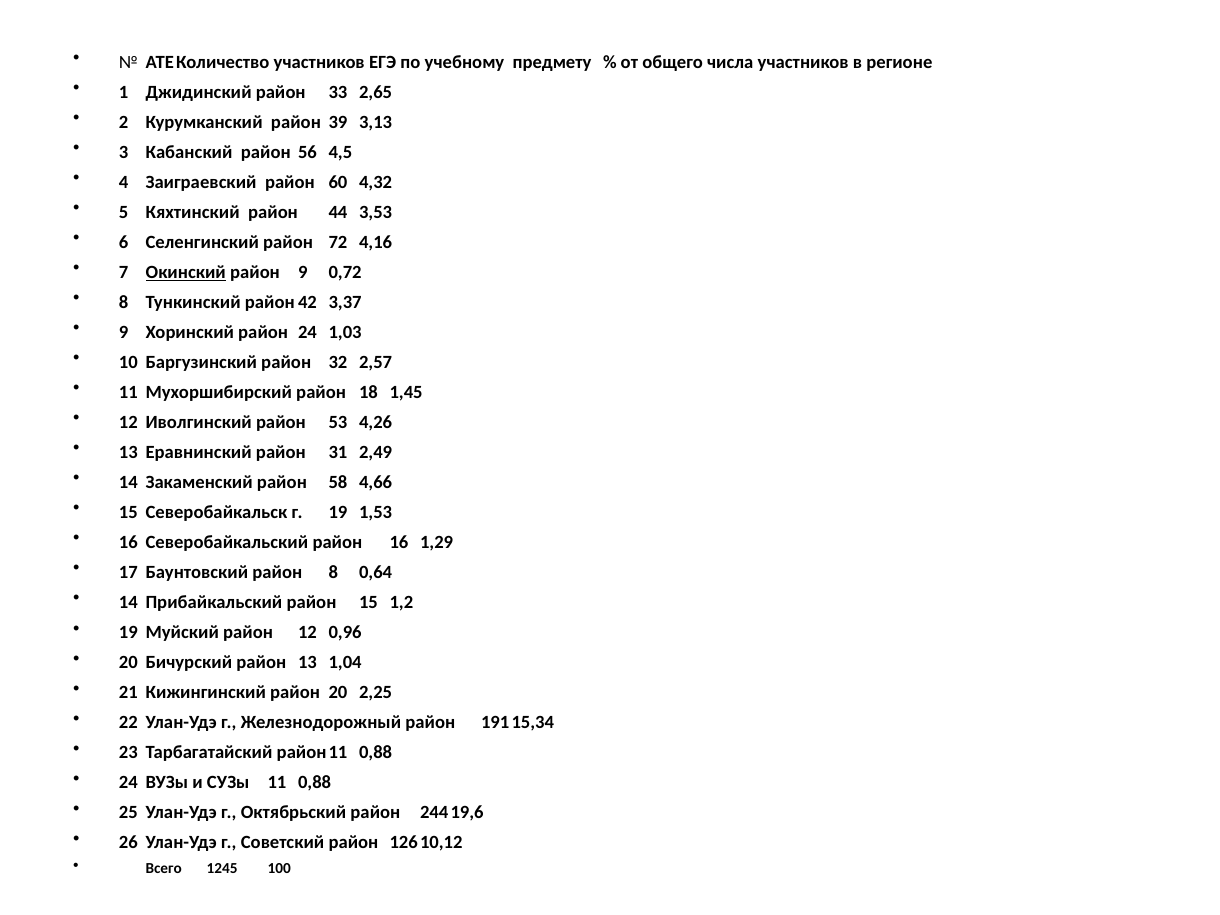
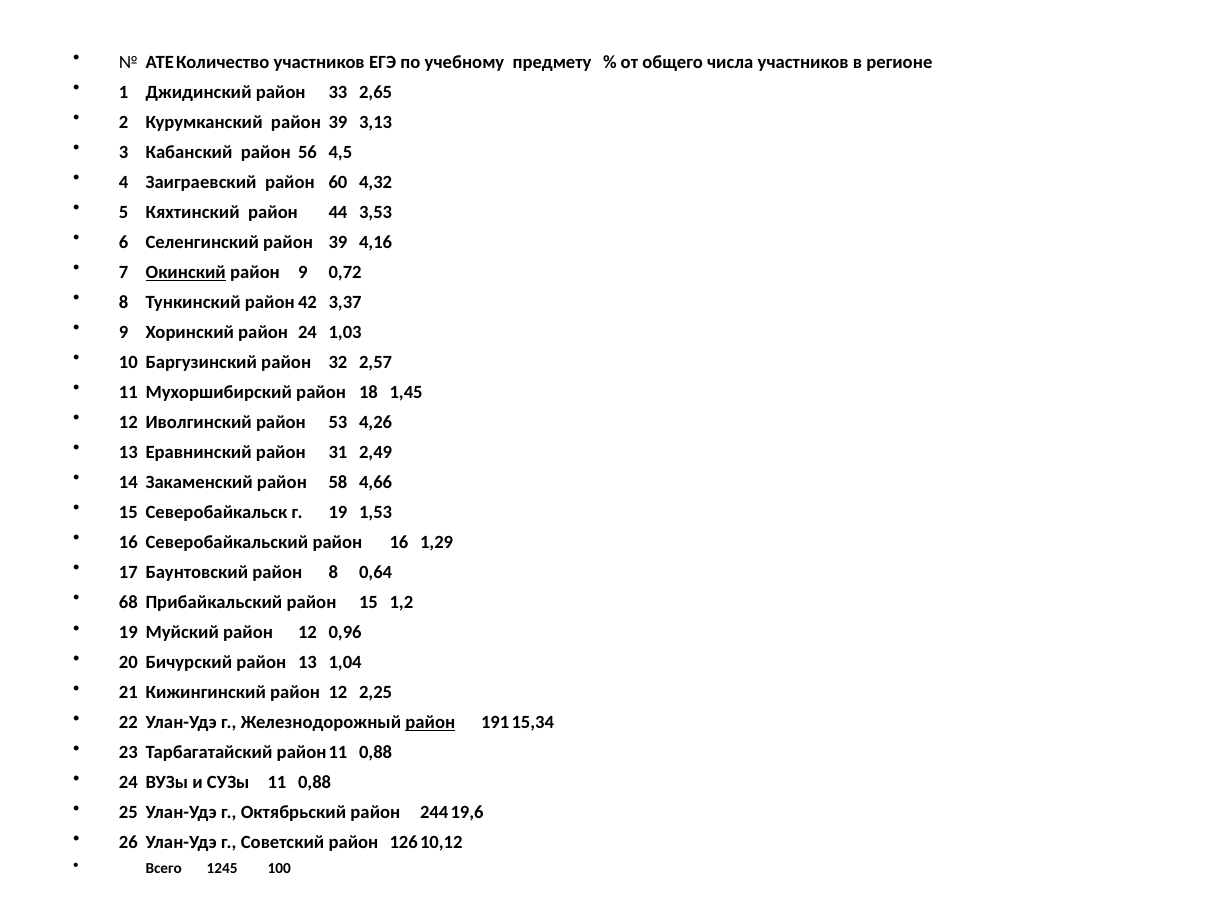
Селенгинский район 72: 72 -> 39
14 at (128, 603): 14 -> 68
Кижингинский район 20: 20 -> 12
район at (430, 723) underline: none -> present
